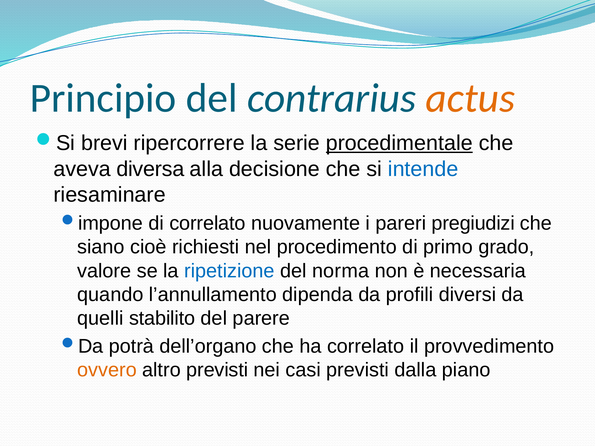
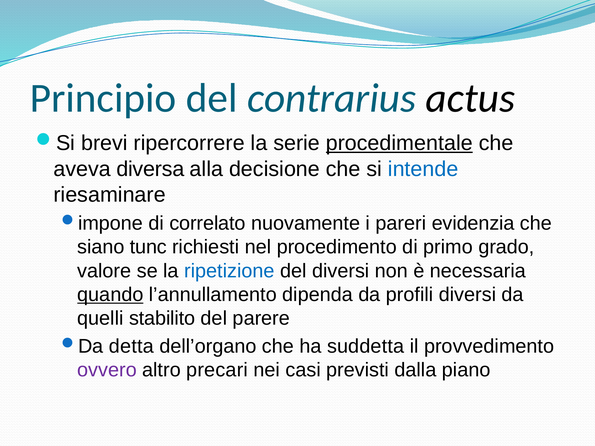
actus colour: orange -> black
pregiudizi: pregiudizi -> evidenzia
cioè: cioè -> tunc
del norma: norma -> diversi
quando underline: none -> present
potrà: potrà -> detta
ha correlato: correlato -> suddetta
ovvero colour: orange -> purple
altro previsti: previsti -> precari
